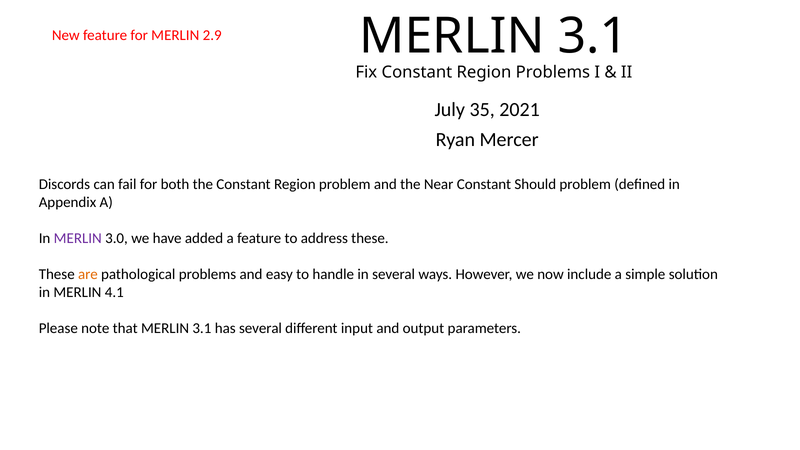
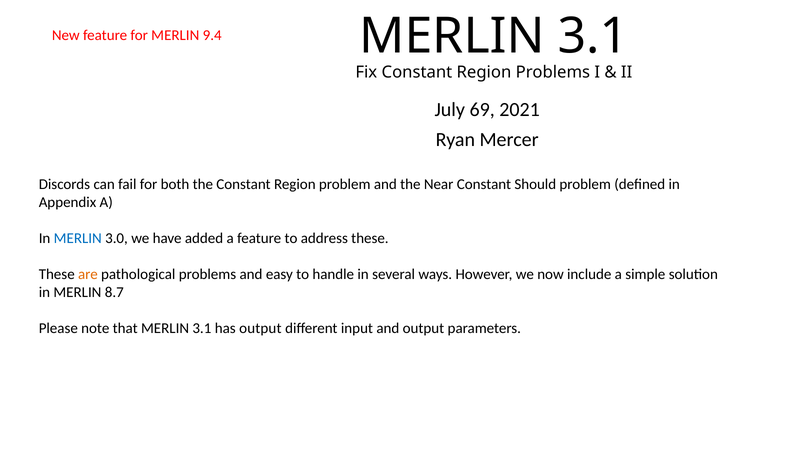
2.9: 2.9 -> 9.4
35: 35 -> 69
MERLIN at (78, 238) colour: purple -> blue
4.1: 4.1 -> 8.7
has several: several -> output
